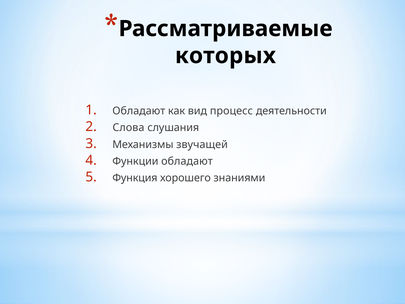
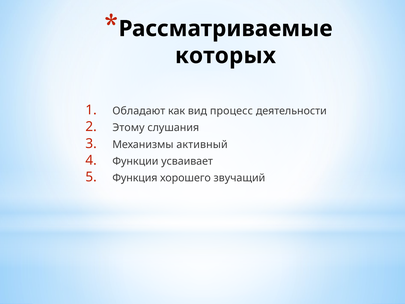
Слова: Слова -> Этому
звучащей: звучащей -> активный
Функции обладают: обладают -> усваивает
знаниями: знаниями -> звучащий
